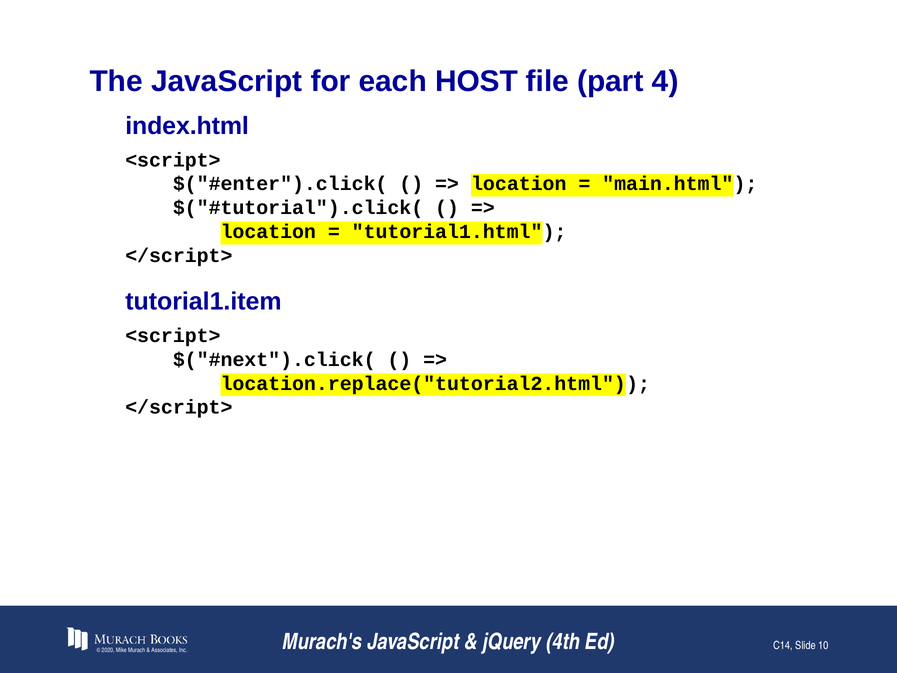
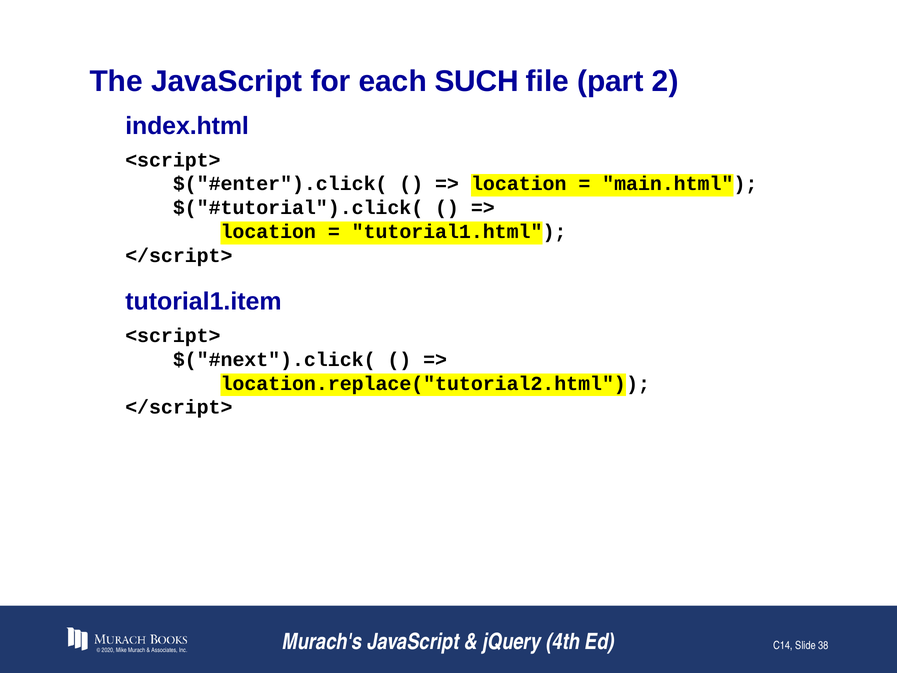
HOST: HOST -> SUCH
4: 4 -> 2
10: 10 -> 38
